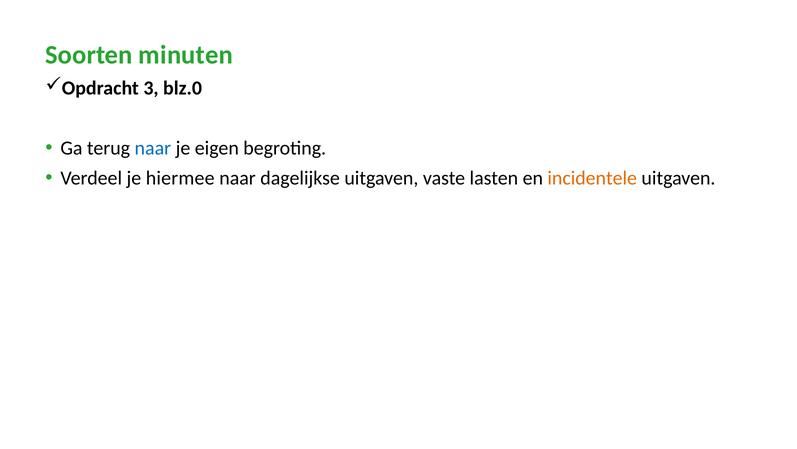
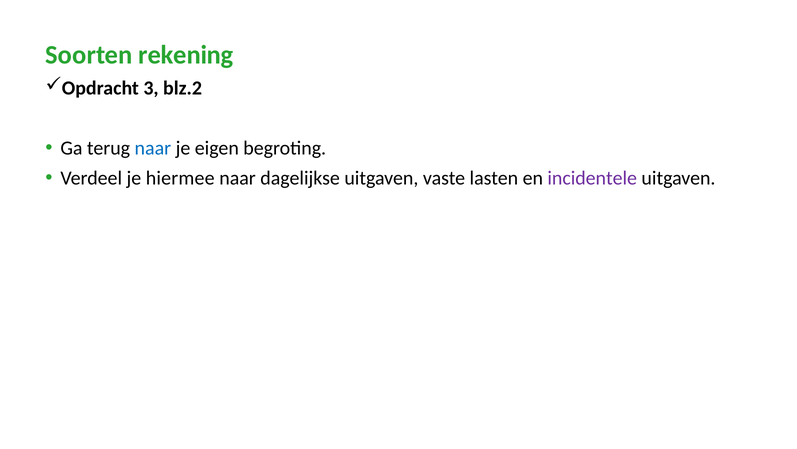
minuten: minuten -> rekening
blz.0: blz.0 -> blz.2
incidentele colour: orange -> purple
